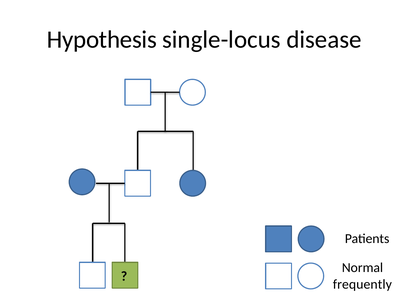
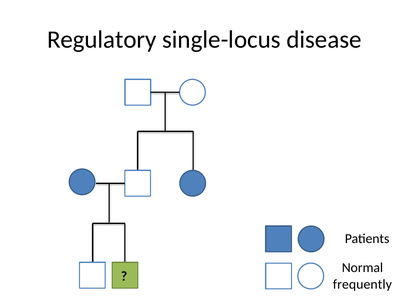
Hypothesis: Hypothesis -> Regulatory
